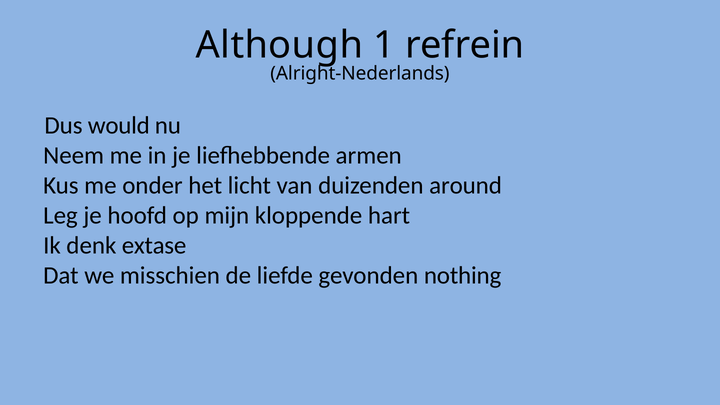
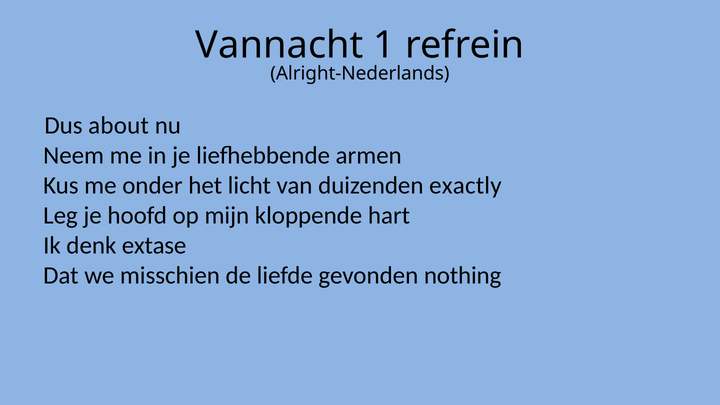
Although: Although -> Vannacht
would: would -> about
around: around -> exactly
